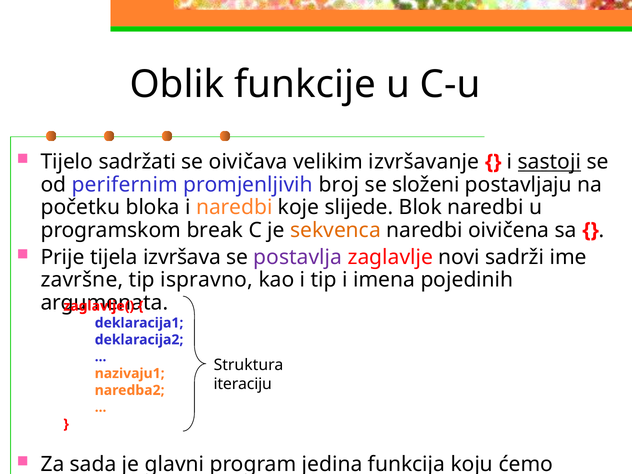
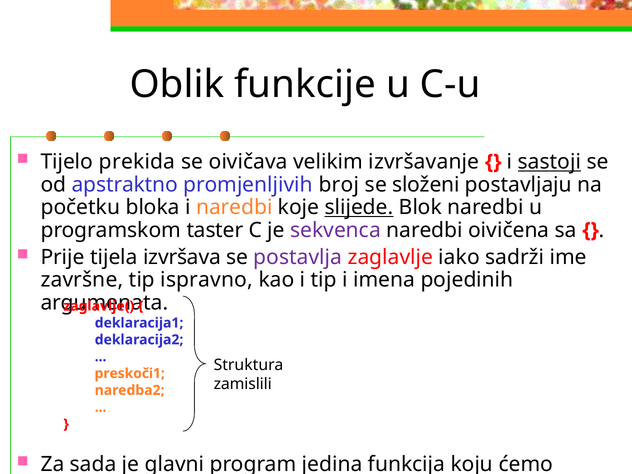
sadržati: sadržati -> prekida
perifernim: perifernim -> apstraktno
slijede underline: none -> present
break: break -> taster
sekvenca colour: orange -> purple
novi: novi -> iako
nazivaju1: nazivaju1 -> preskoči1
iteraciju: iteraciju -> zamislili
